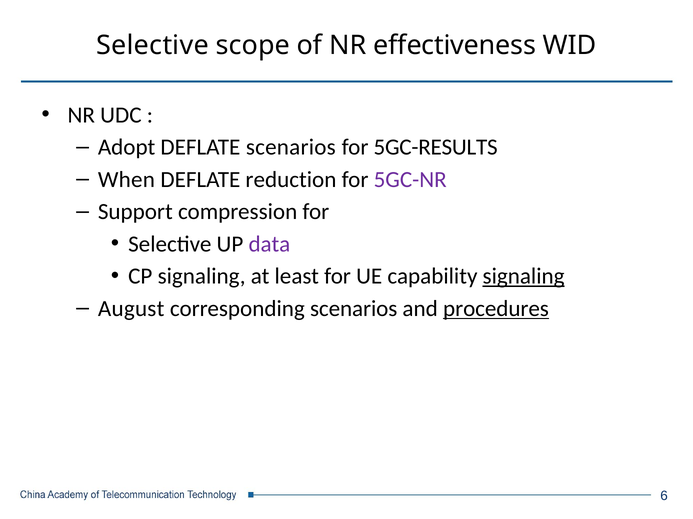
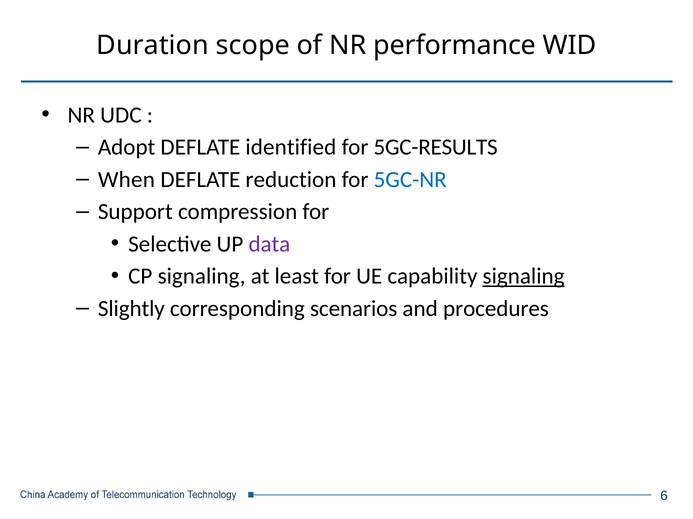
Selective at (153, 46): Selective -> Duration
effectiveness: effectiveness -> performance
DEFLATE scenarios: scenarios -> identified
5GC-NR colour: purple -> blue
August: August -> Slightly
procedures underline: present -> none
